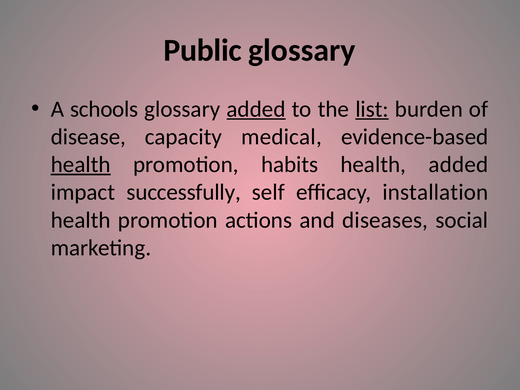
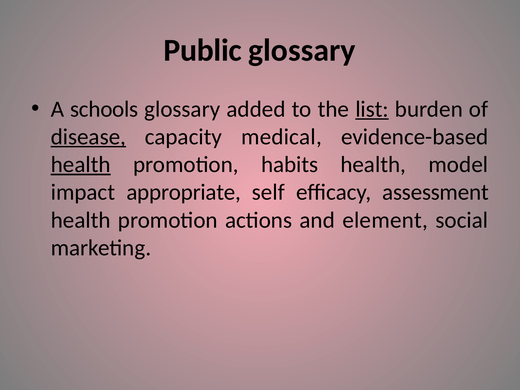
added at (256, 109) underline: present -> none
disease underline: none -> present
health added: added -> model
successfully: successfully -> appropriate
installation: installation -> assessment
diseases: diseases -> element
